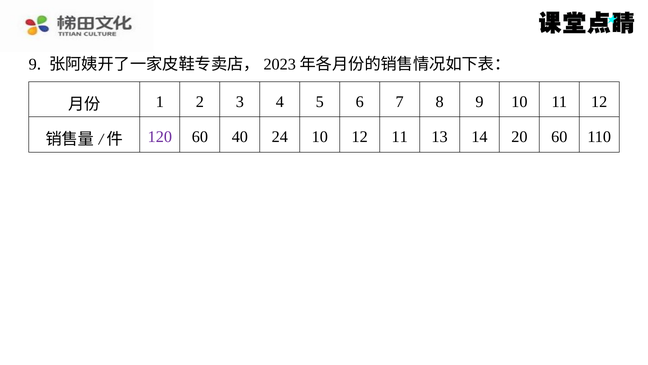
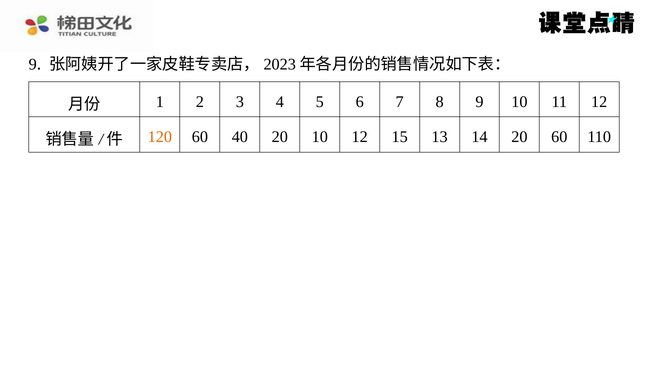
120 colour: purple -> orange
40 24: 24 -> 20
12 11: 11 -> 15
